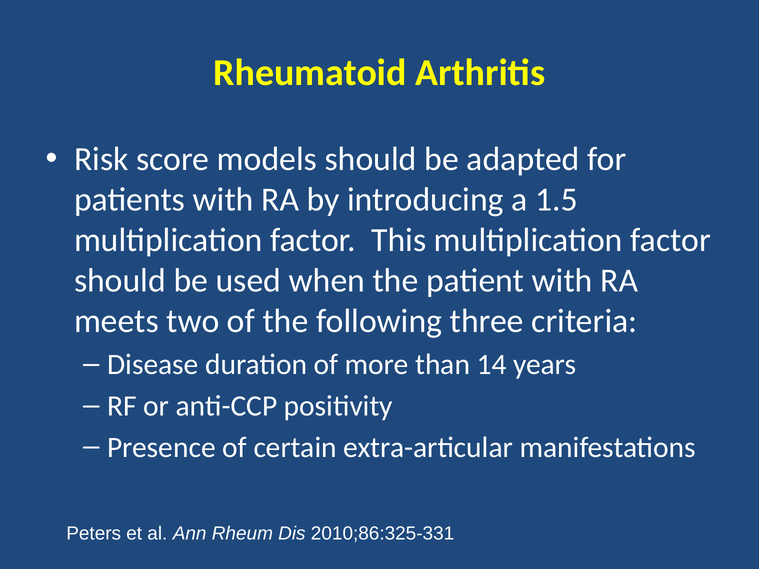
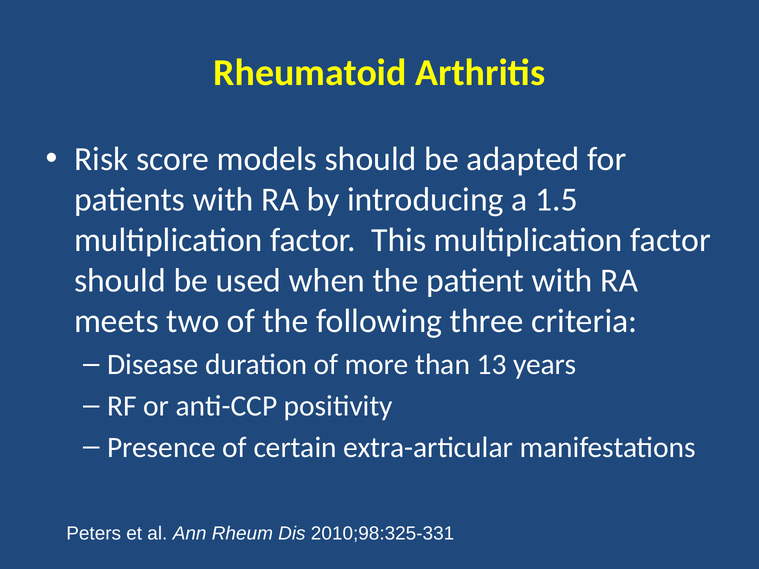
14: 14 -> 13
2010;86:325-331: 2010;86:325-331 -> 2010;98:325-331
